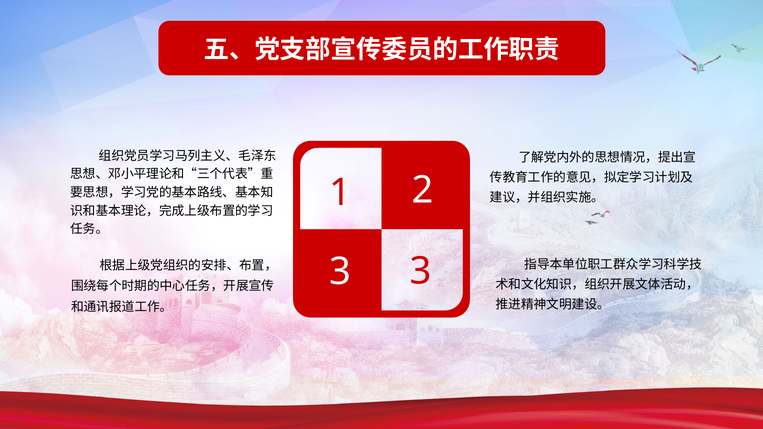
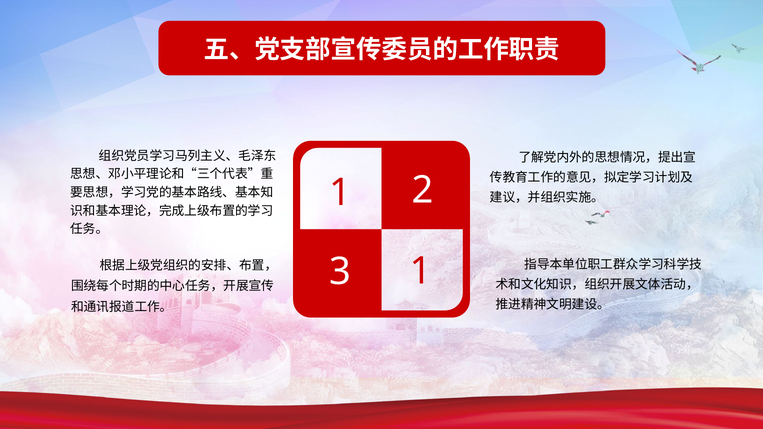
3 3: 3 -> 1
